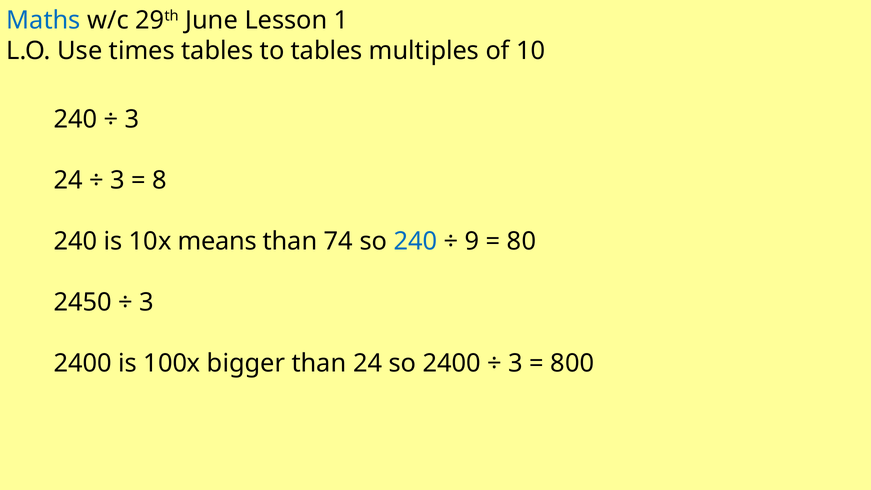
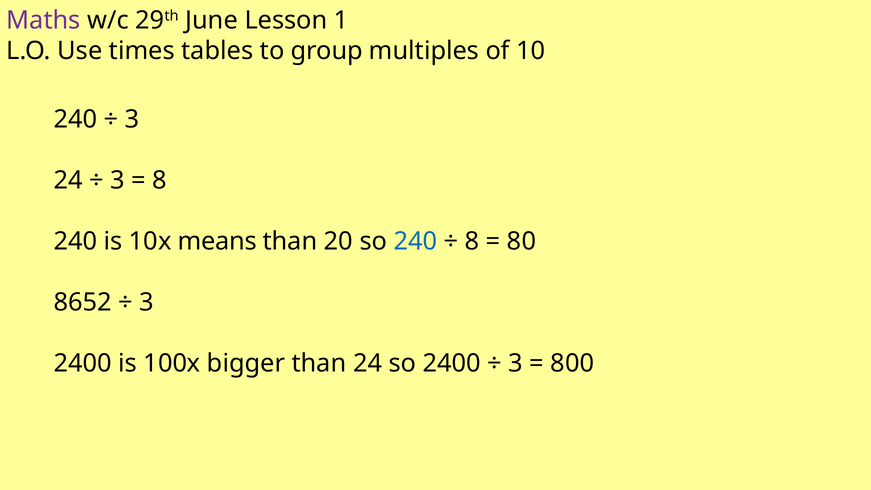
Maths colour: blue -> purple
to tables: tables -> group
74: 74 -> 20
9 at (472, 241): 9 -> 8
2450: 2450 -> 8652
